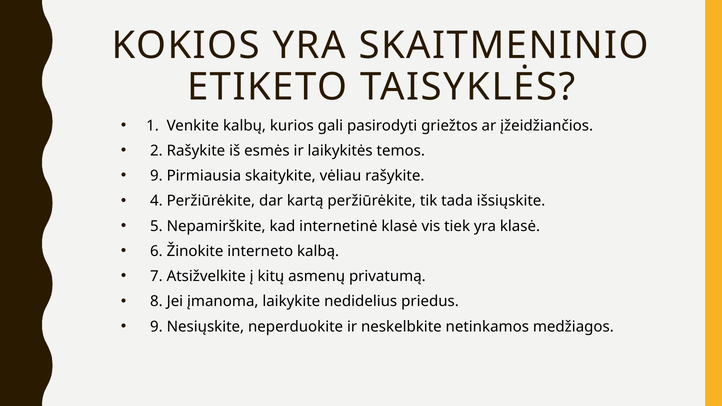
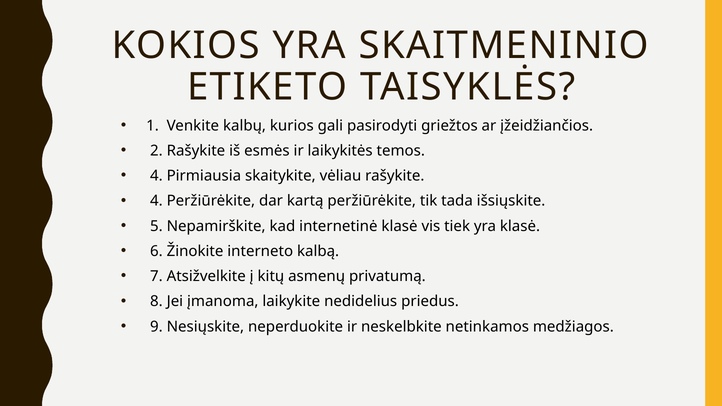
9 at (156, 176): 9 -> 4
